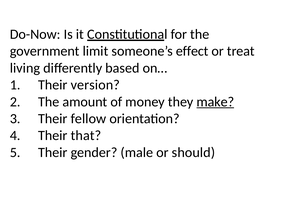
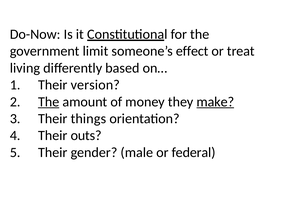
The at (49, 102) underline: none -> present
fellow: fellow -> things
that: that -> outs
should: should -> federal
